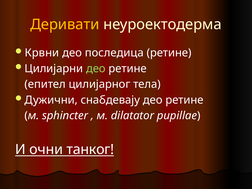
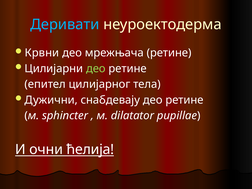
Деривати colour: yellow -> light blue
последица: последица -> мрежњача
танког: танког -> ћелија
